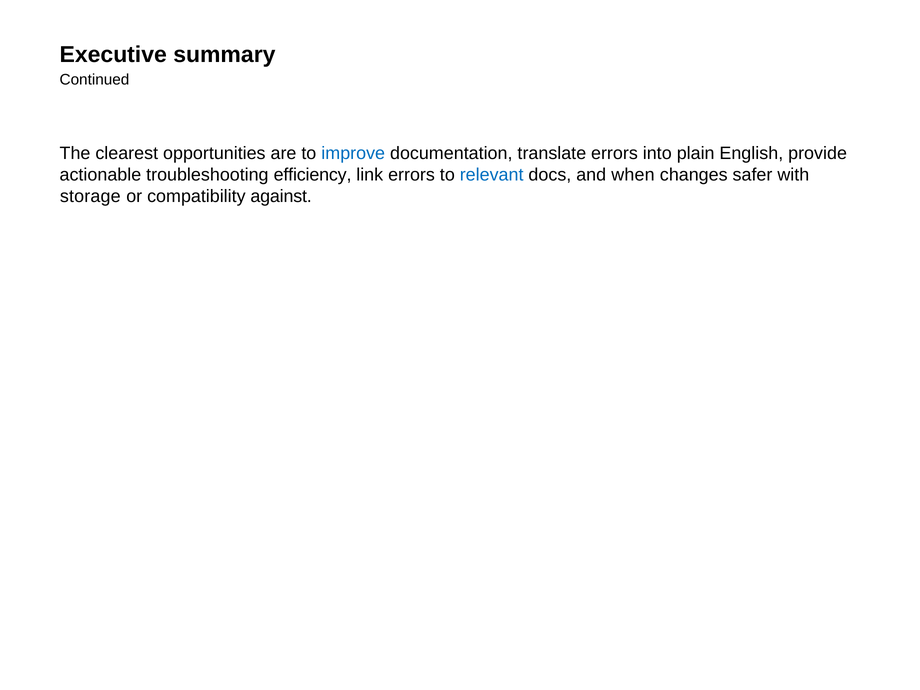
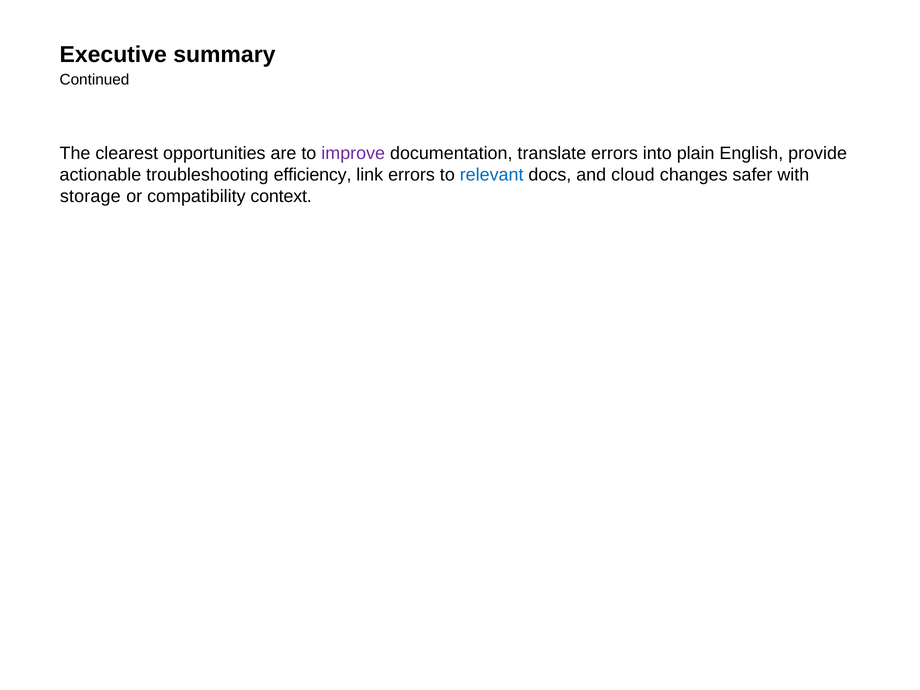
improve colour: blue -> purple
when: when -> cloud
against: against -> context
